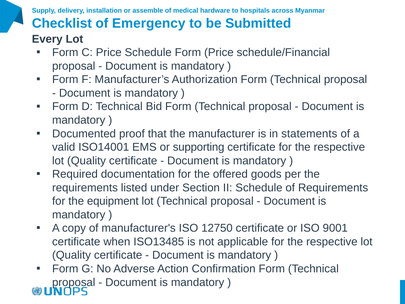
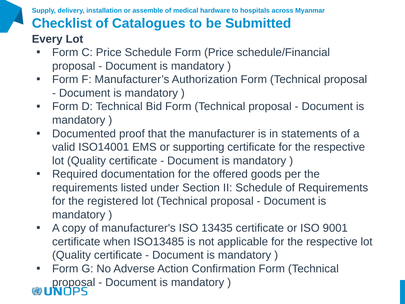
Emergency: Emergency -> Catalogues
equipment: equipment -> registered
12750: 12750 -> 13435
